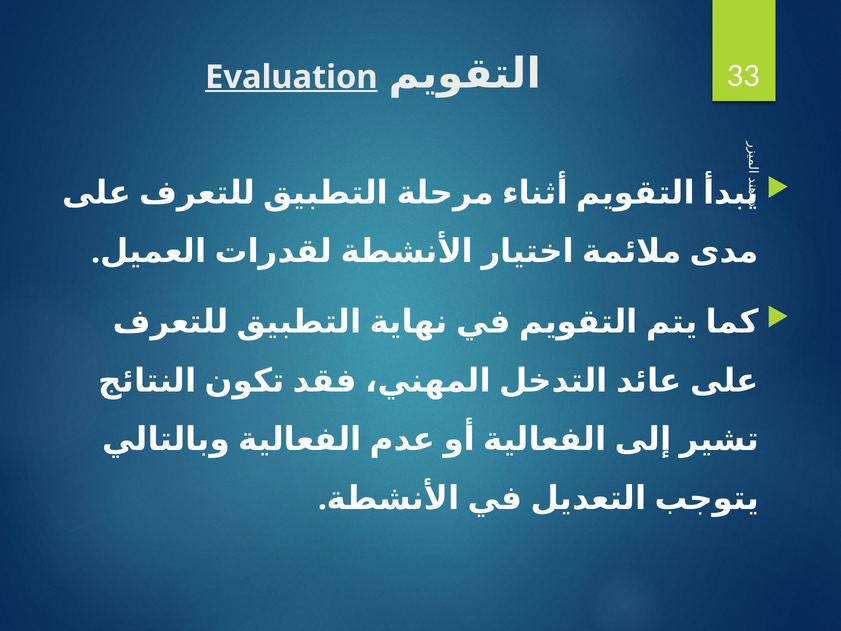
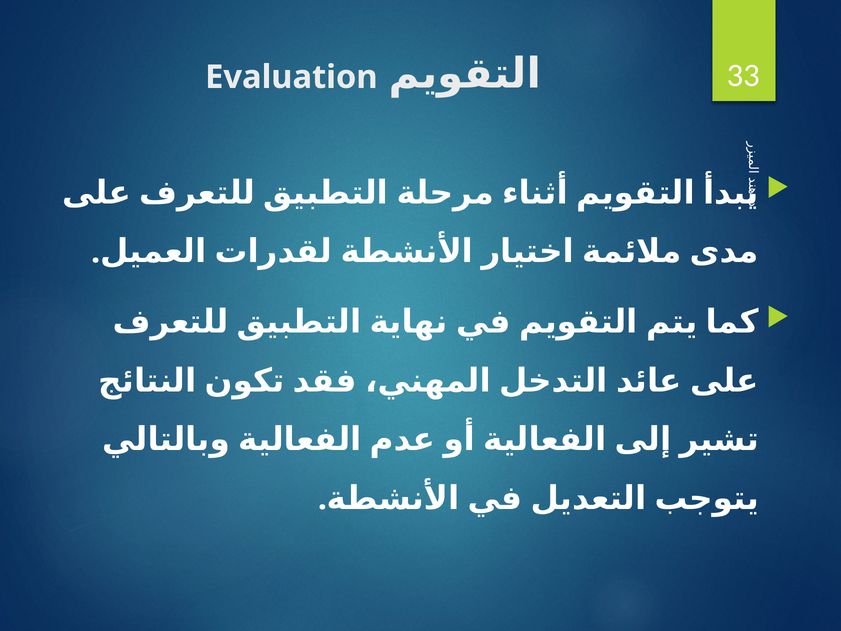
Evaluation underline: present -> none
